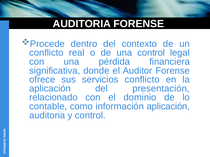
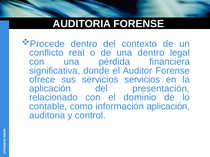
una control: control -> dentro
servicios conflicto: conflicto -> servicios
